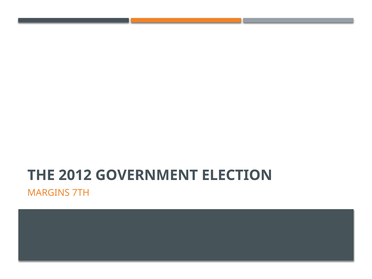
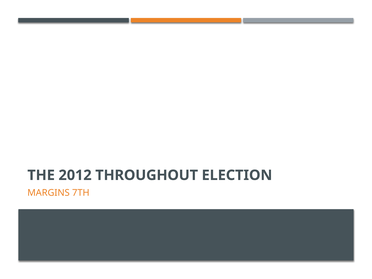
GOVERNMENT: GOVERNMENT -> THROUGHOUT
